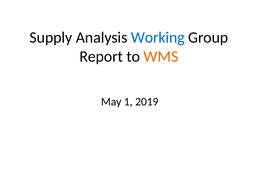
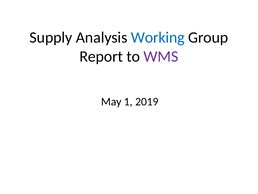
WMS colour: orange -> purple
